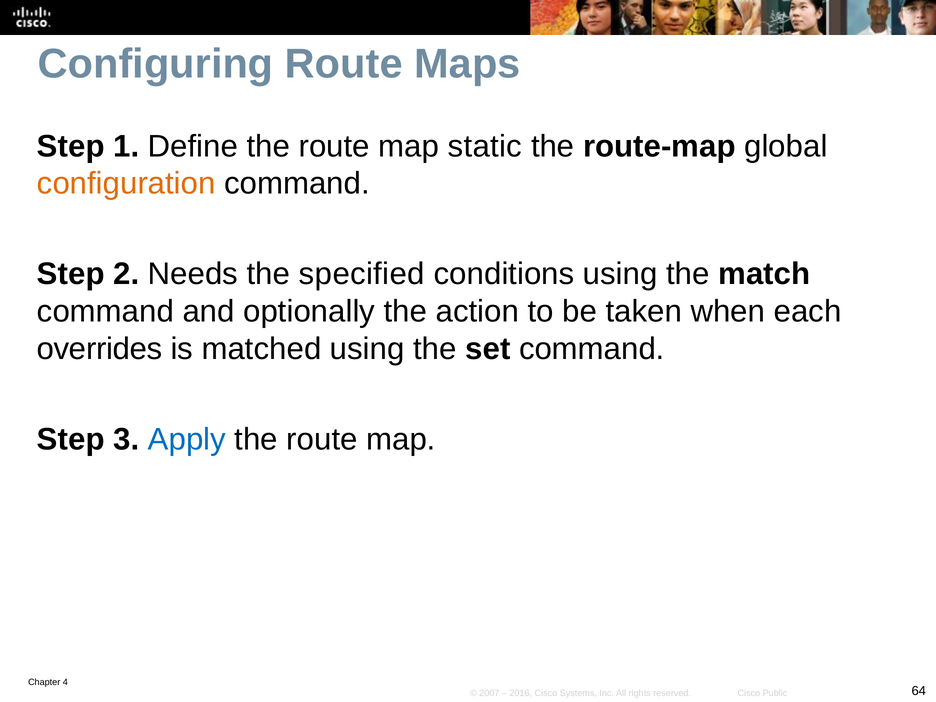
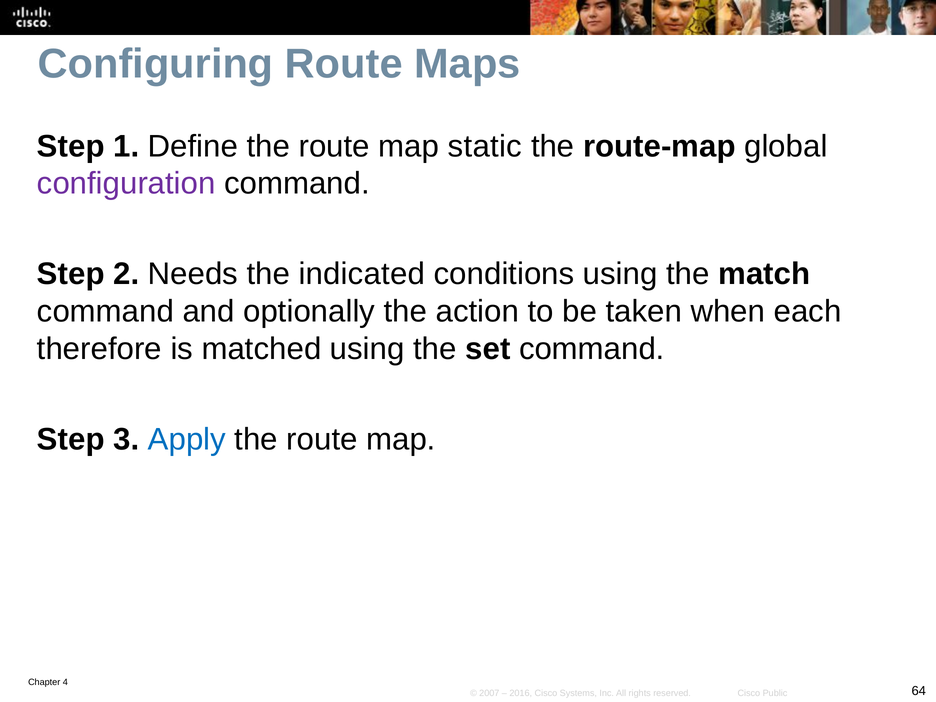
configuration colour: orange -> purple
specified: specified -> indicated
overrides: overrides -> therefore
